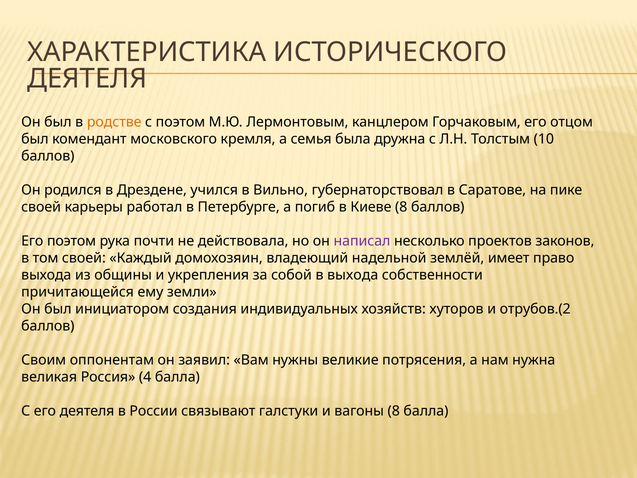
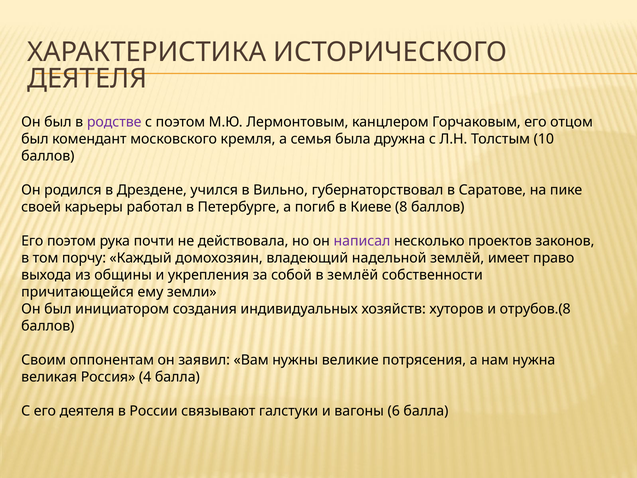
родстве colour: orange -> purple
том своей: своей -> порчу
в выхода: выхода -> землёй
отрубов.(2: отрубов.(2 -> отрубов.(8
вагоны 8: 8 -> 6
